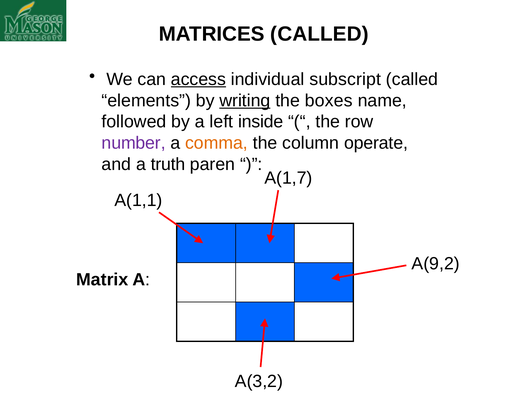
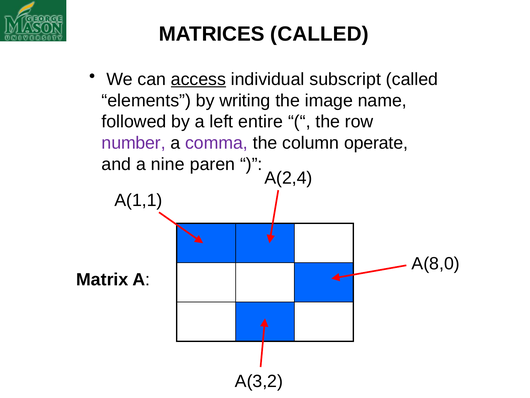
writing underline: present -> none
boxes: boxes -> image
inside: inside -> entire
comma colour: orange -> purple
truth: truth -> nine
A(1,7: A(1,7 -> A(2,4
A(9,2: A(9,2 -> A(8,0
